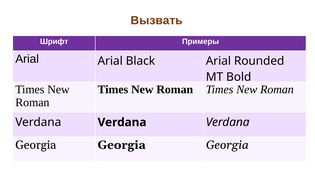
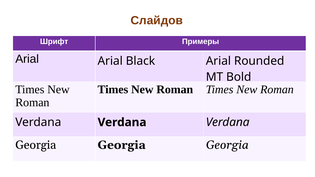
Вызвать: Вызвать -> Слайдов
